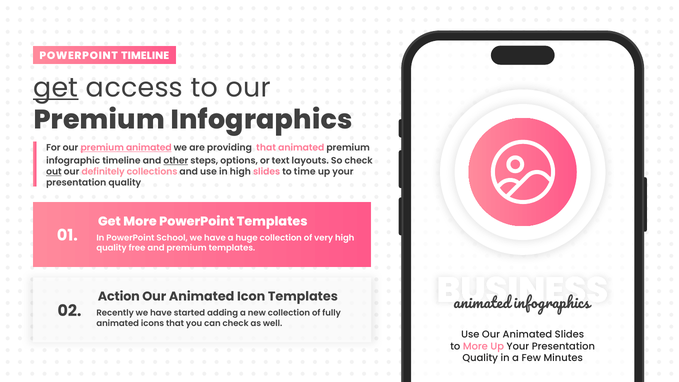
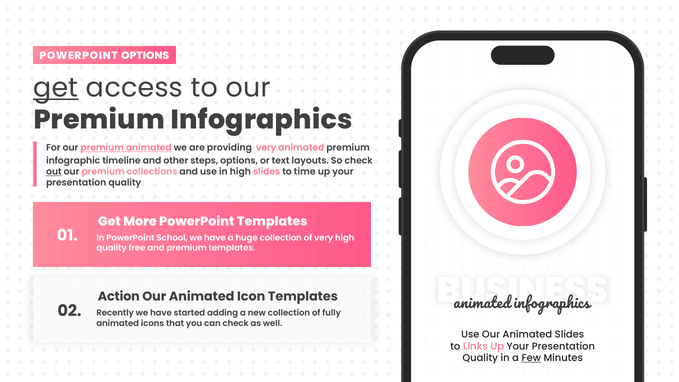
POWERPOINT TIMELINE: TIMELINE -> OPTIONS
providing that: that -> very
other underline: present -> none
definitely at (103, 172): definitely -> premium
to More: More -> Links
Few underline: none -> present
